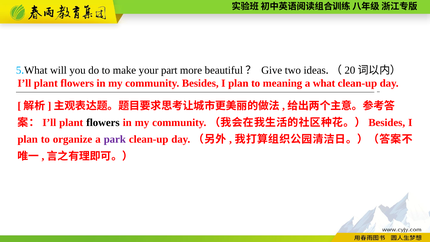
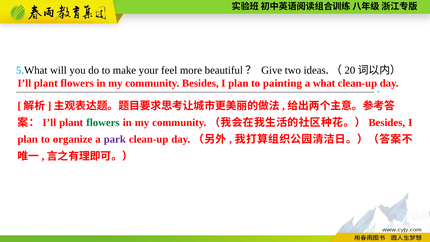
part: part -> feel
meaning: meaning -> painting
flowers at (103, 123) colour: black -> green
